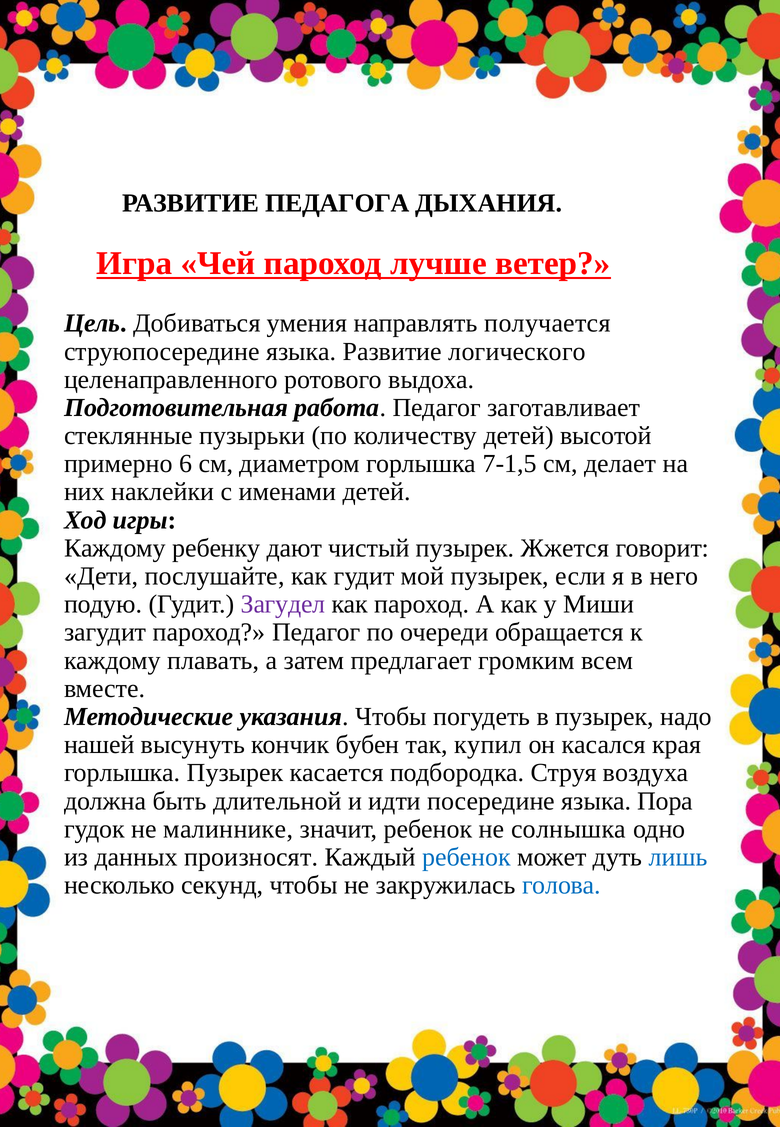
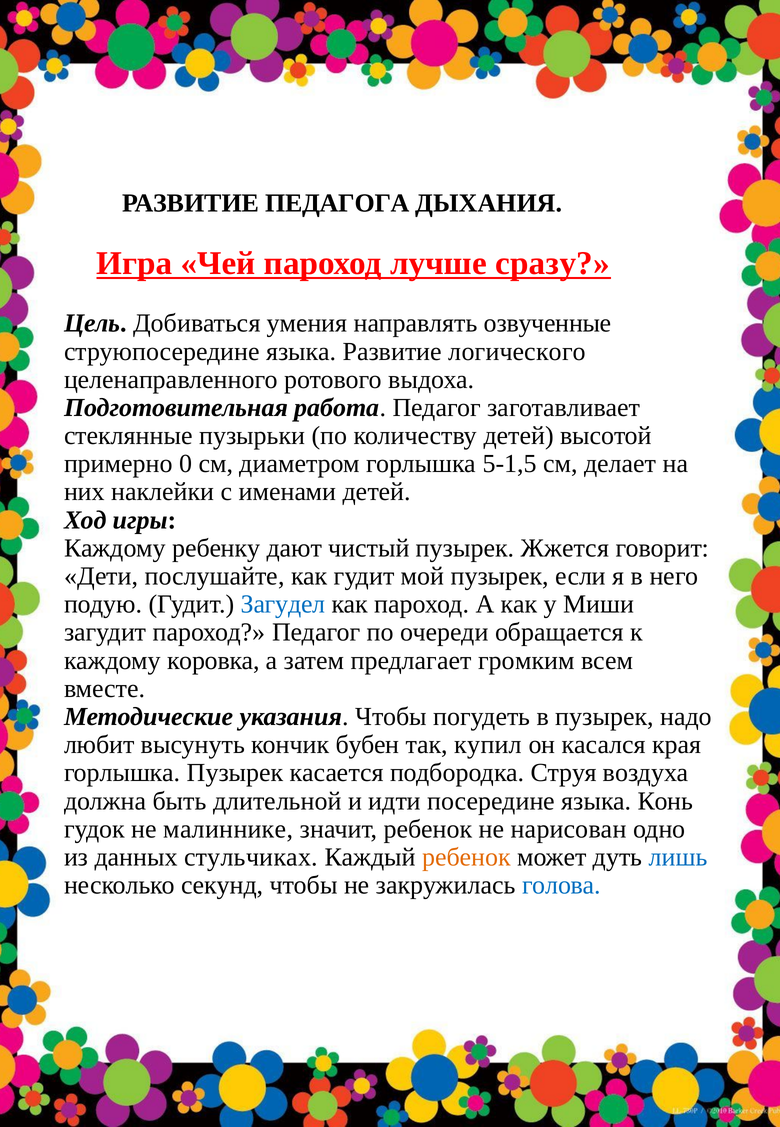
ветер: ветер -> сразу
получается: получается -> озвученные
6: 6 -> 0
7-1,5: 7-1,5 -> 5-1,5
Загудел colour: purple -> blue
плавать: плавать -> коровка
нашей: нашей -> любит
Пора: Пора -> Конь
солнышка: солнышка -> нарисован
произносят: произносят -> стульчиках
ребенок at (466, 857) colour: blue -> orange
